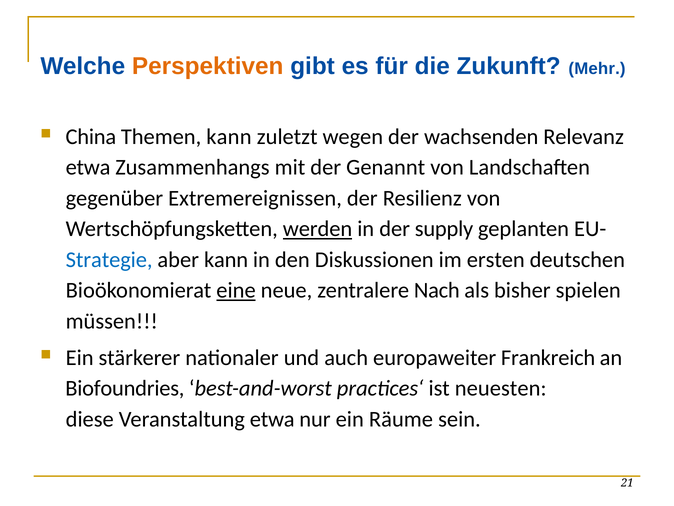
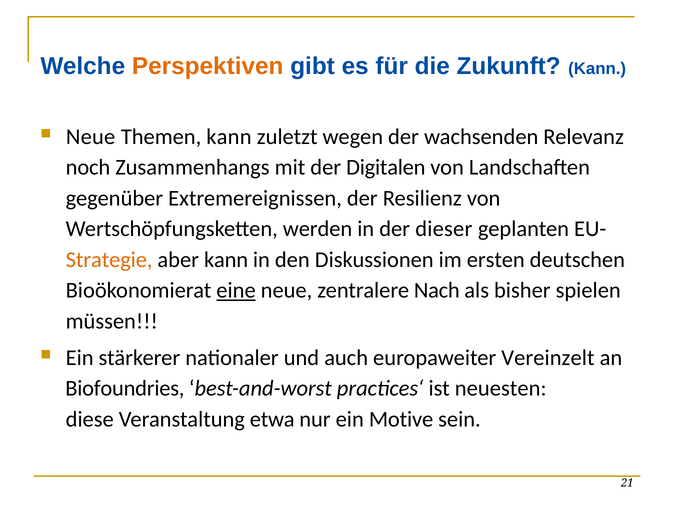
Zukunft Mehr: Mehr -> Kann
China at (91, 137): China -> Neue
etwa at (88, 167): etwa -> noch
Genannt: Genannt -> Digitalen
werden underline: present -> none
supply: supply -> dieser
Strategie colour: blue -> orange
Frankreich: Frankreich -> Vereinzelt
Räume: Räume -> Motive
